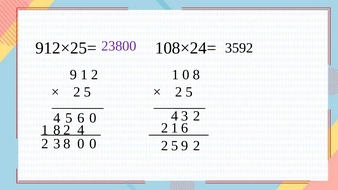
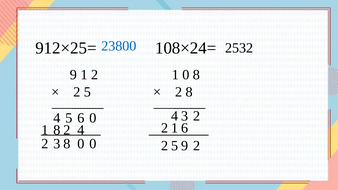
23800 colour: purple -> blue
3592: 3592 -> 2532
5 at (189, 92): 5 -> 8
